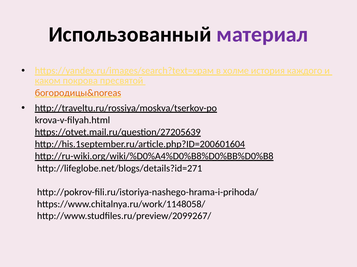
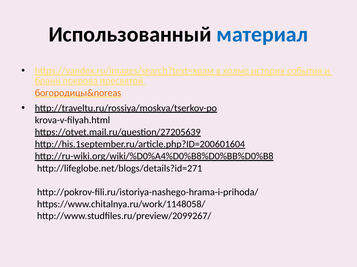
материал colour: purple -> blue
каждого: каждого -> события
каком: каком -> брани
